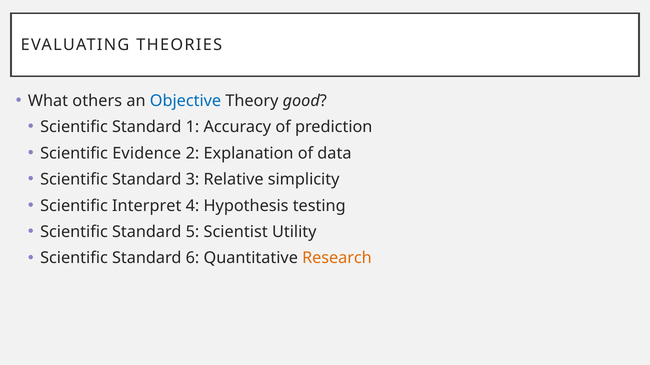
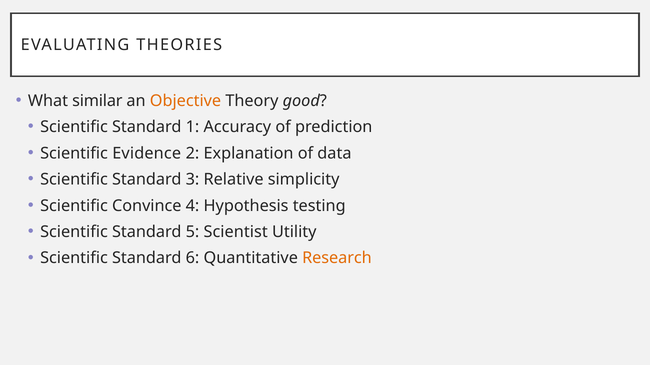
others: others -> similar
Objective colour: blue -> orange
Interpret: Interpret -> Convince
